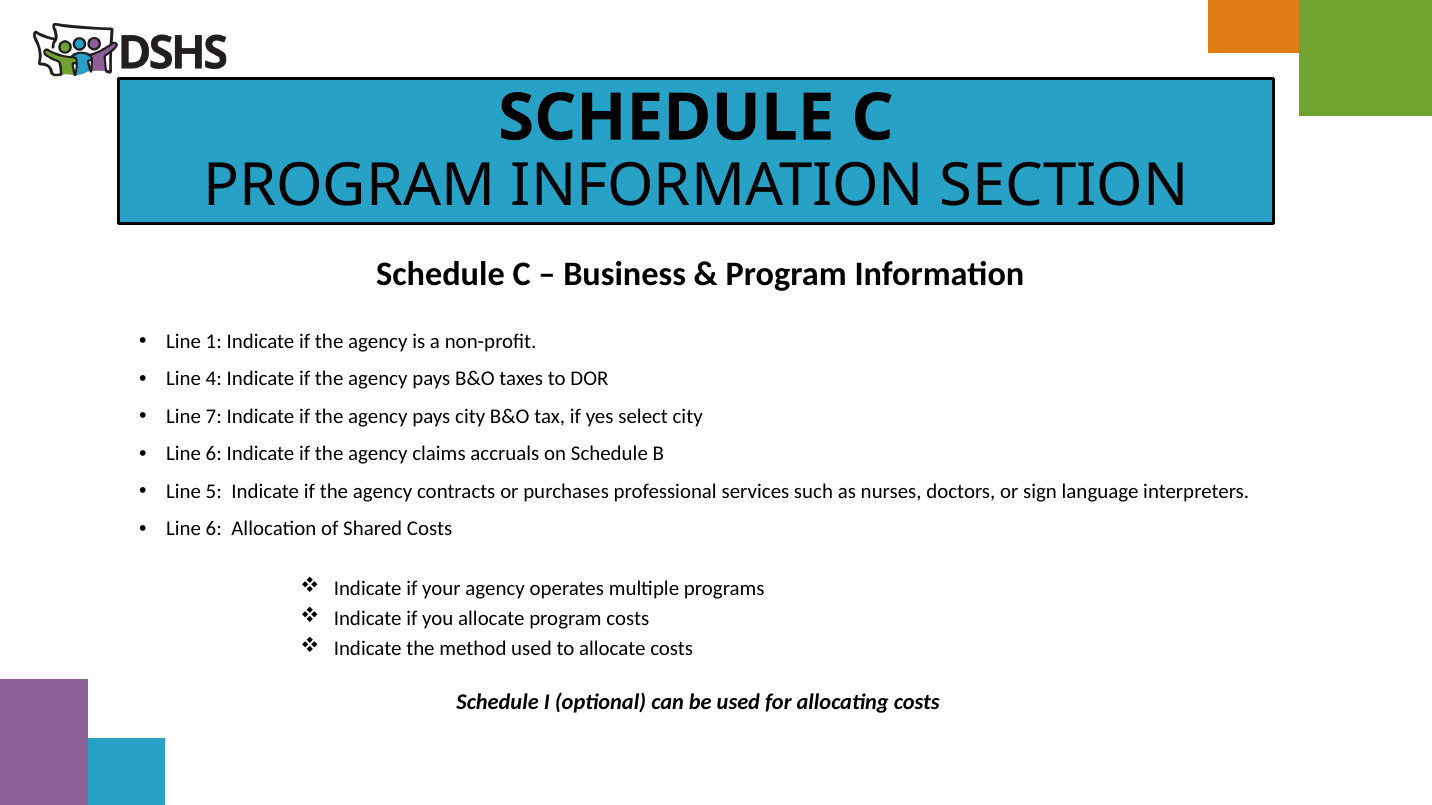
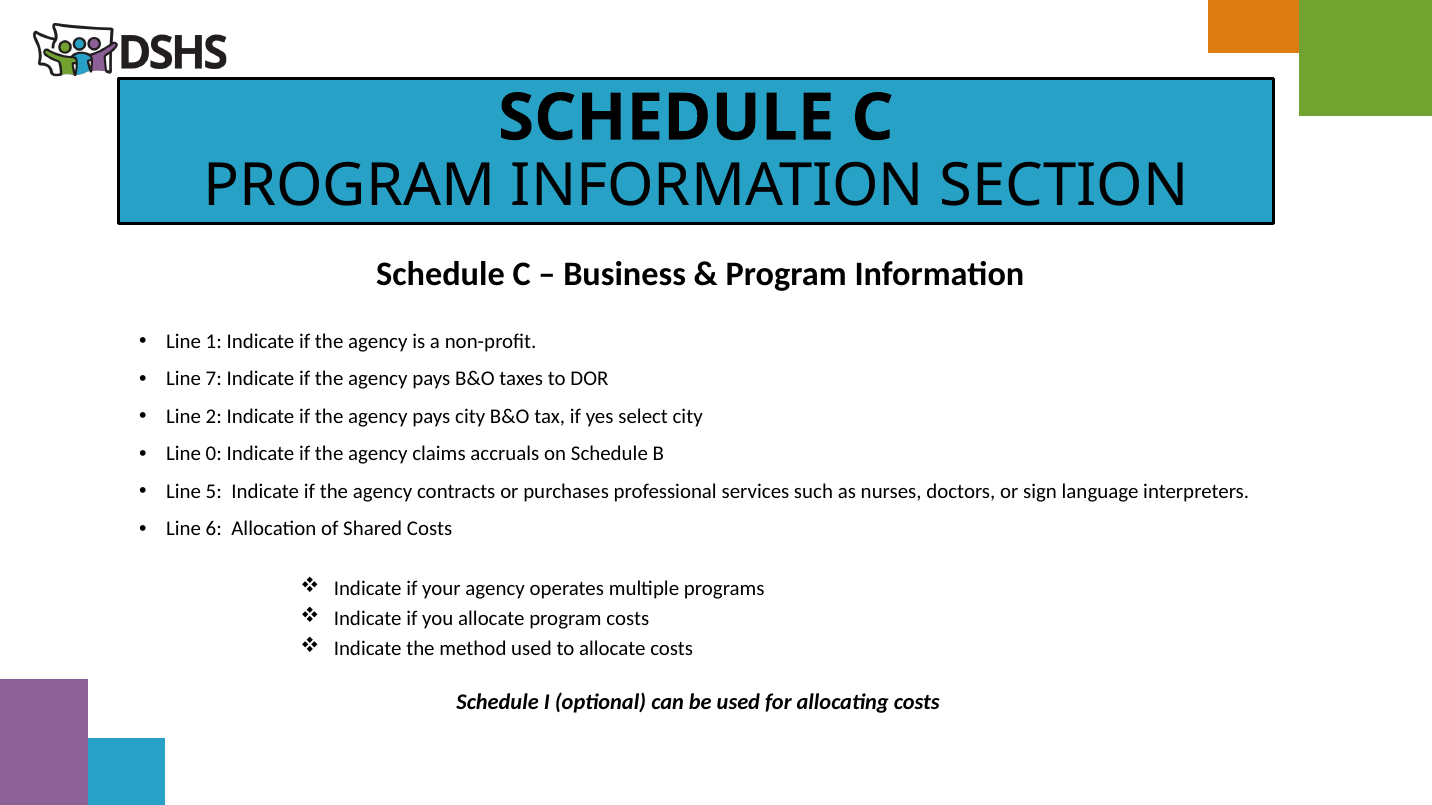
4: 4 -> 7
7: 7 -> 2
6 at (214, 454): 6 -> 0
